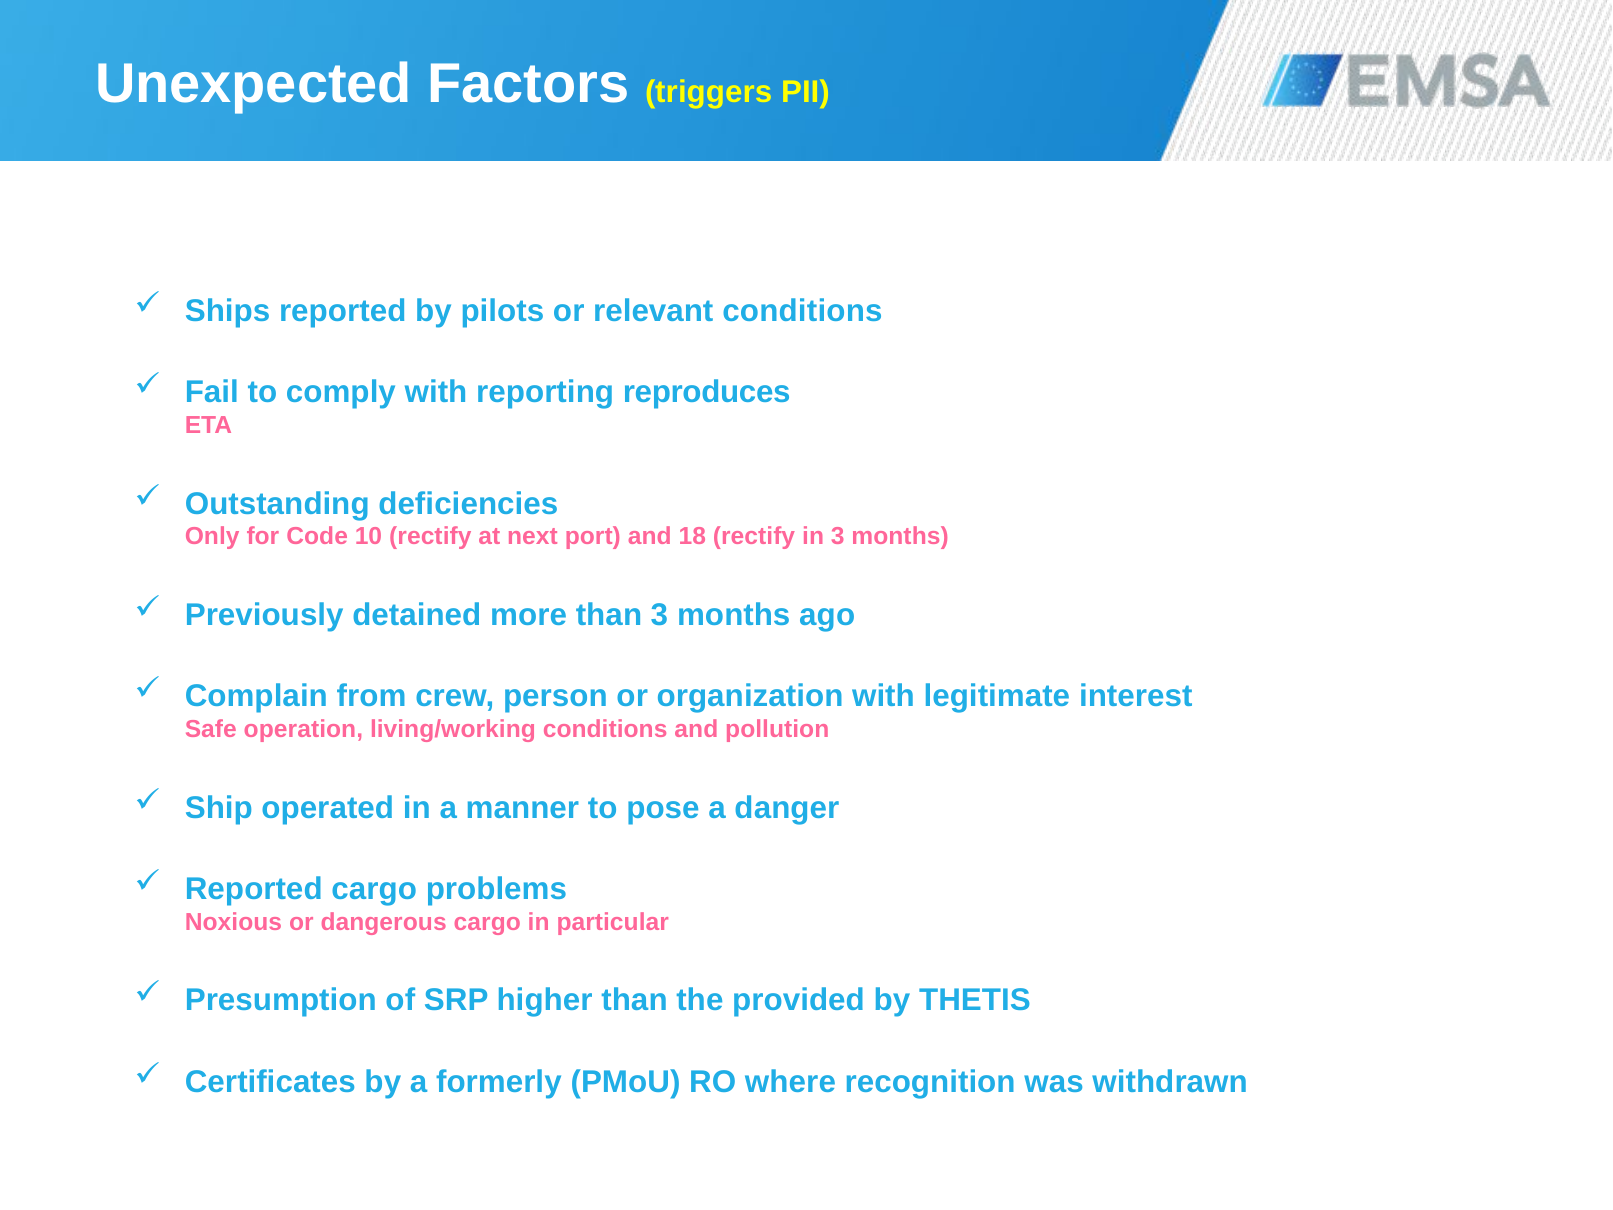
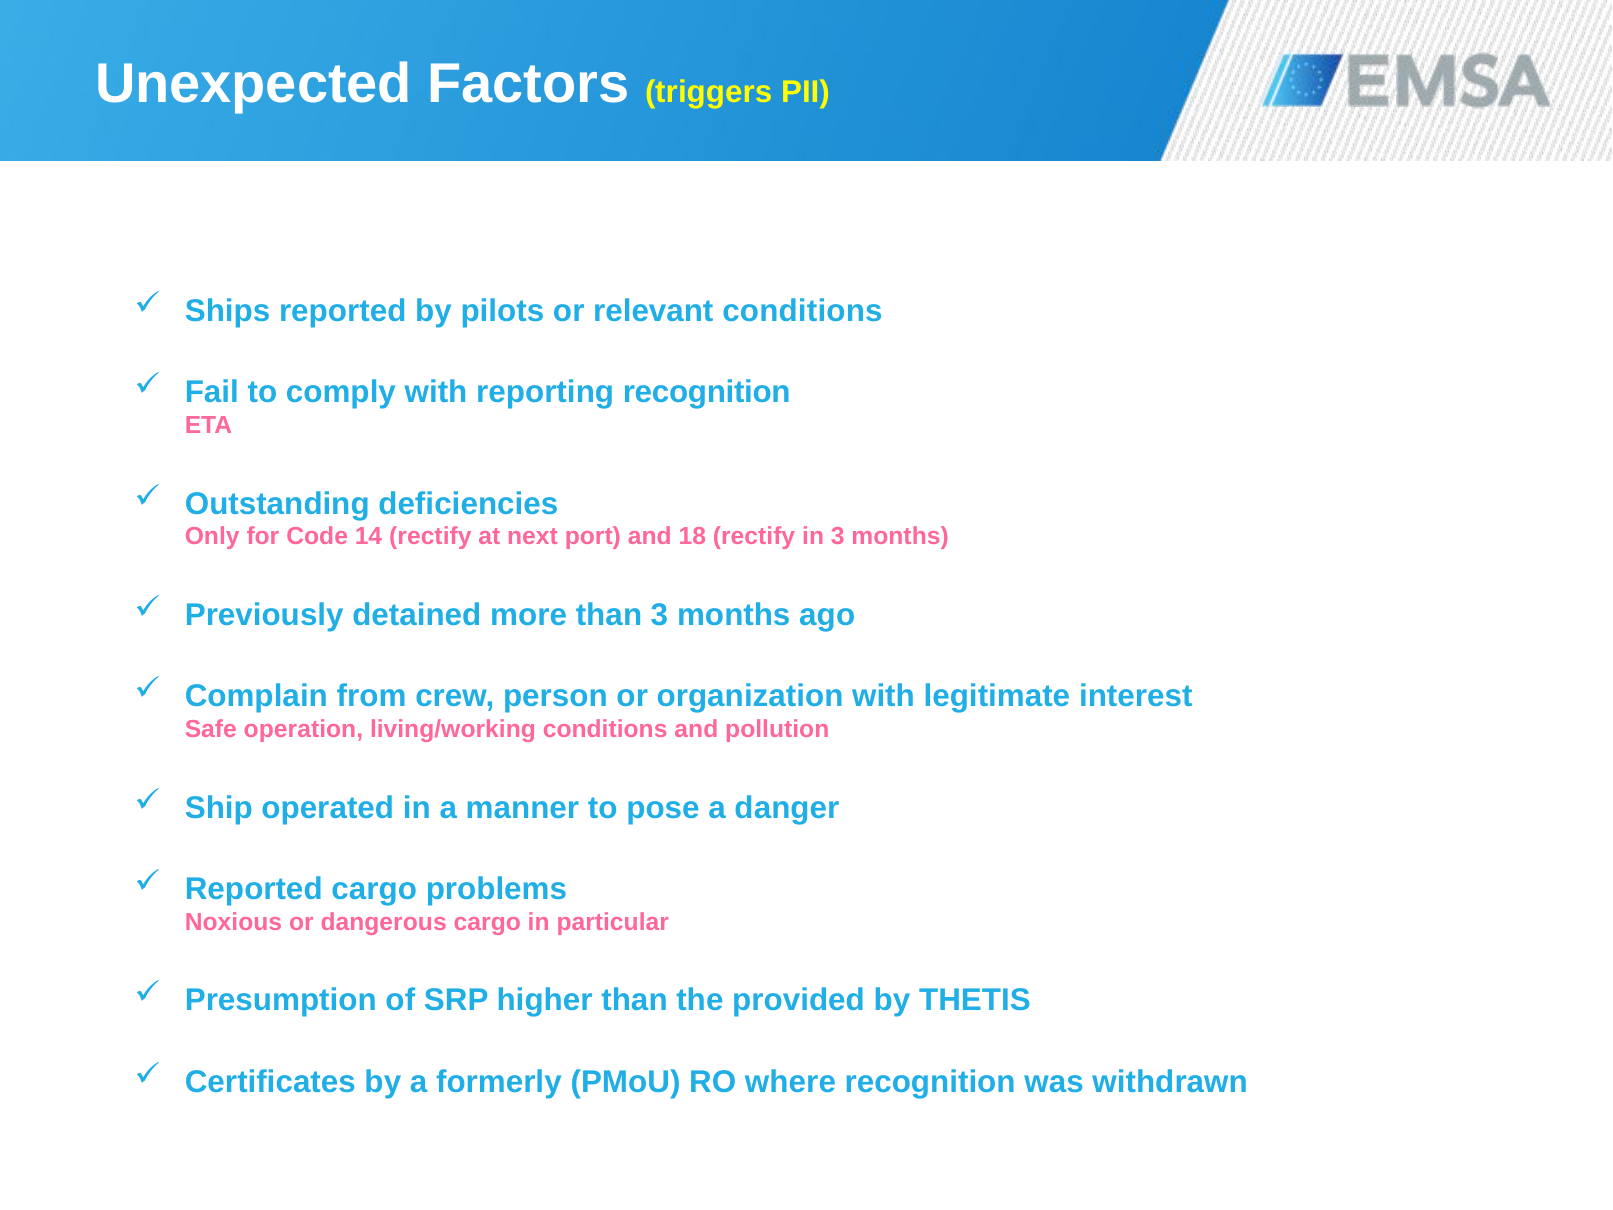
reporting reproduces: reproduces -> recognition
10: 10 -> 14
